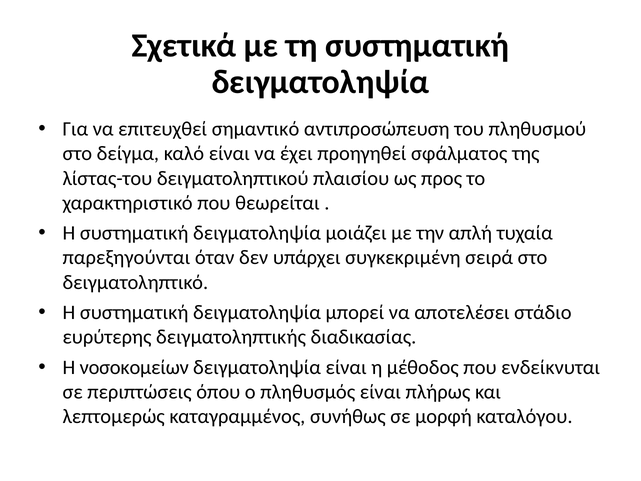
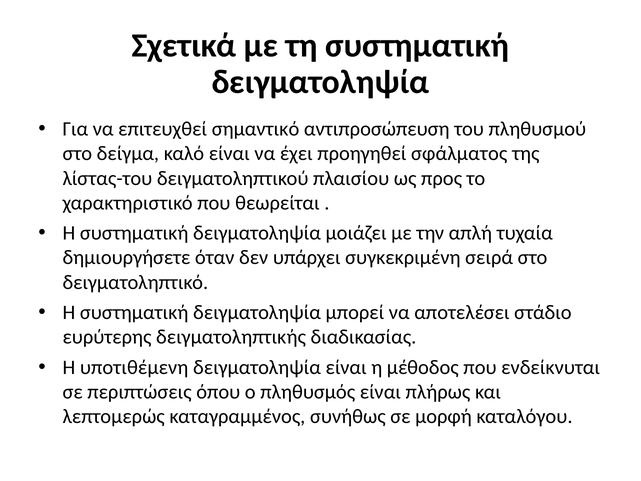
παρεξηγούνται: παρεξηγούνται -> δημιουργήσετε
νοσοκομείων: νοσοκομείων -> υποτιθέμενη
